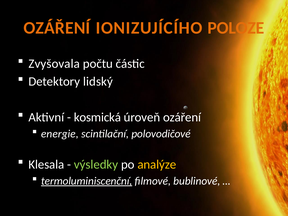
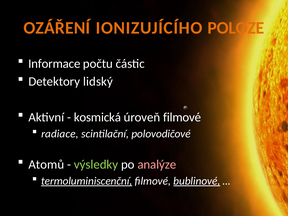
Zvyšovala: Zvyšovala -> Informace
úroveň ozáření: ozáření -> filmové
energie: energie -> radiace
Klesala: Klesala -> Atomů
analýze colour: yellow -> pink
bublinové underline: none -> present
